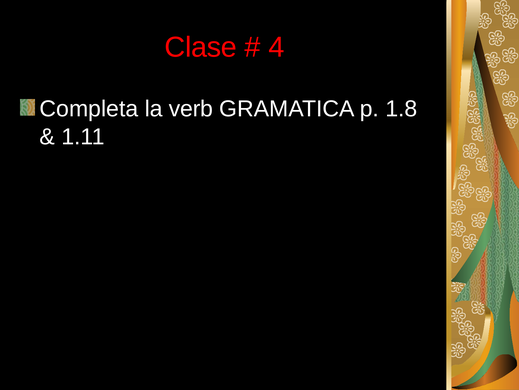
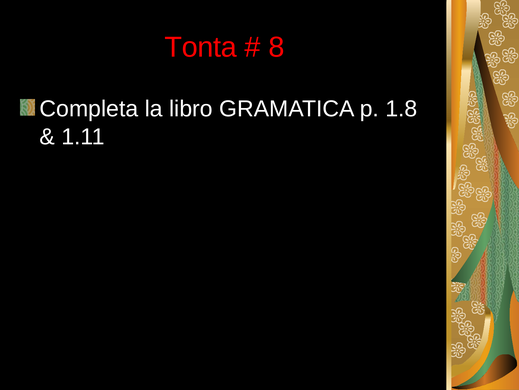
Clase: Clase -> Tonta
4: 4 -> 8
verb: verb -> libro
